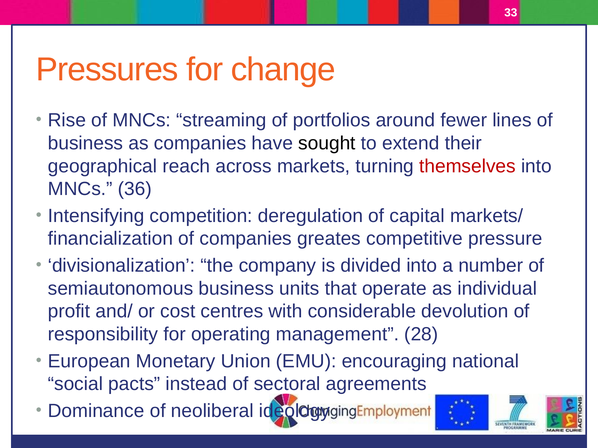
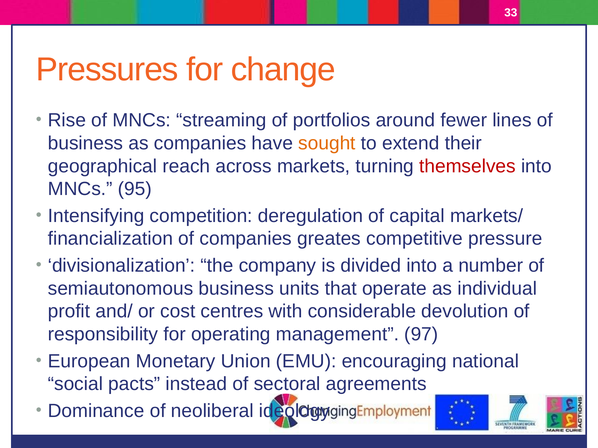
sought colour: black -> orange
36: 36 -> 95
28: 28 -> 97
